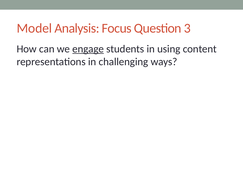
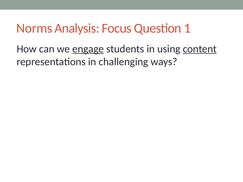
Model: Model -> Norms
3: 3 -> 1
content underline: none -> present
